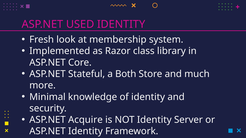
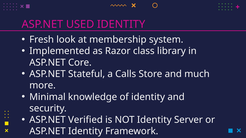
Both: Both -> Calls
Acquire: Acquire -> Verified
